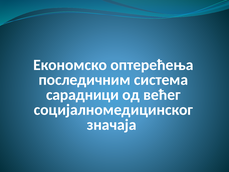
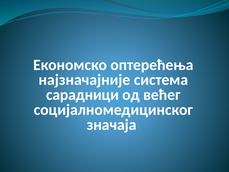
последичним: последичним -> најзначајније
